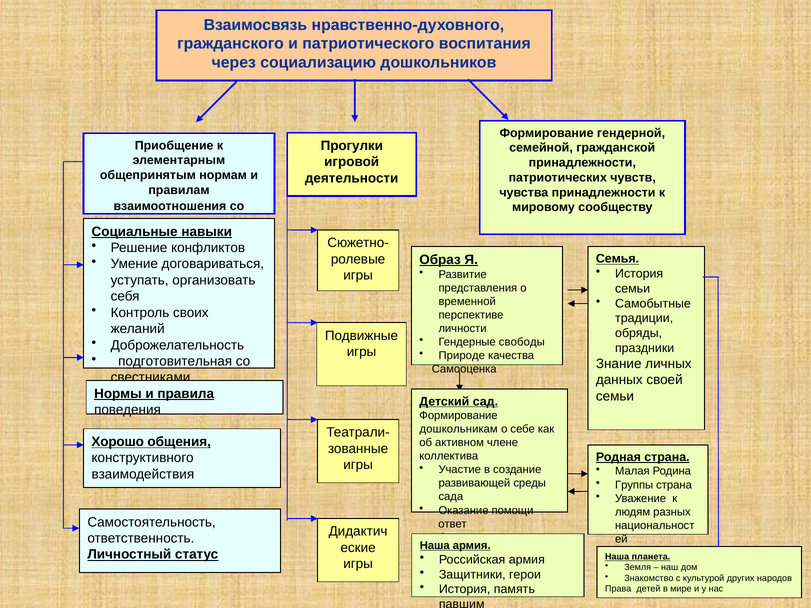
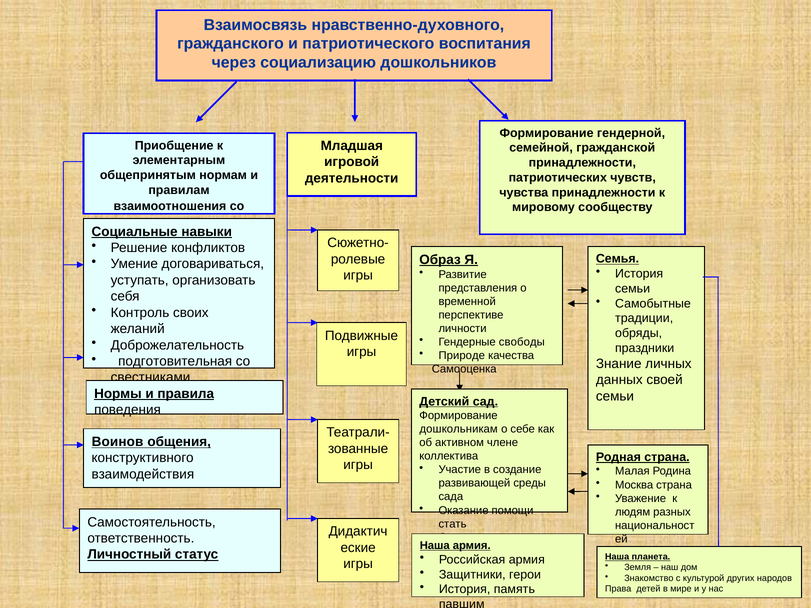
Прогулки: Прогулки -> Младшая
Хорошо: Хорошо -> Воинов
Группы: Группы -> Москва
ответ: ответ -> стать
